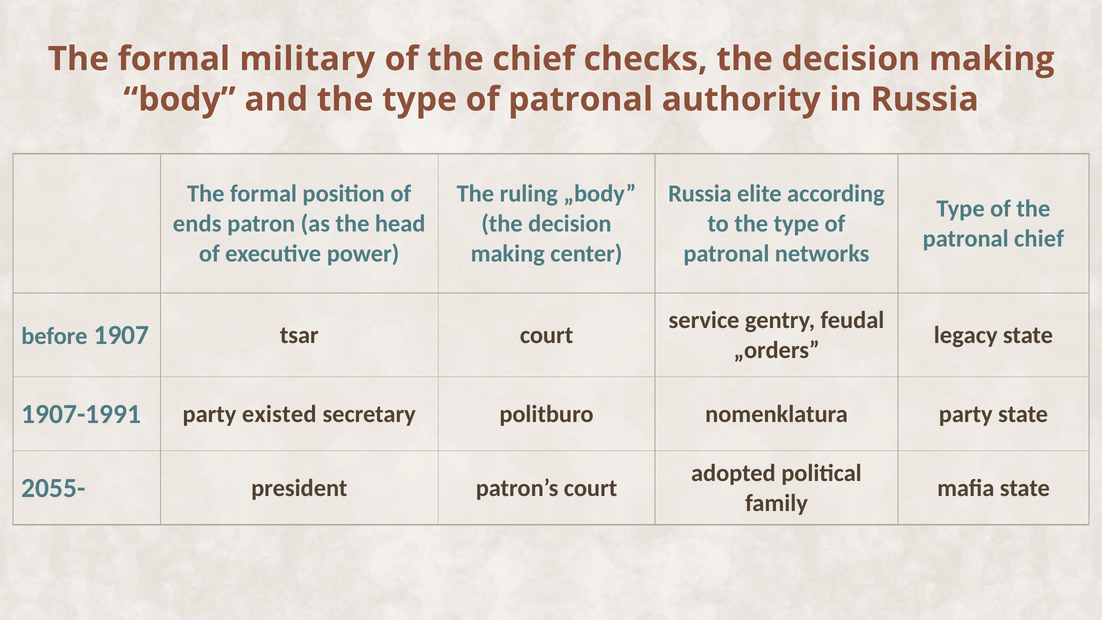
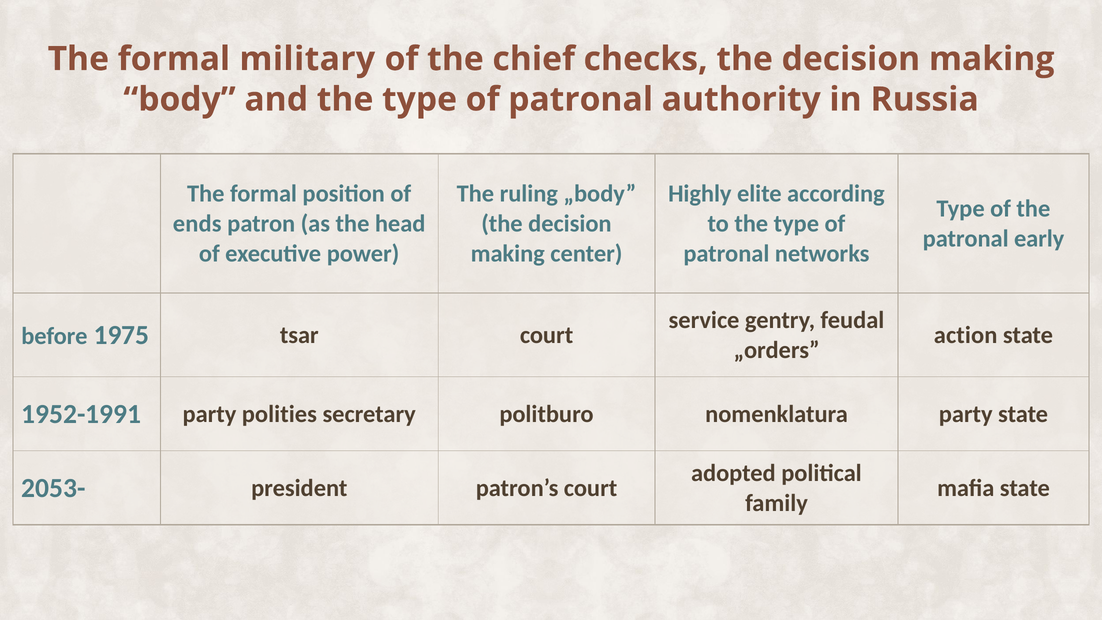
Russia at (700, 194): Russia -> Highly
patronal chief: chief -> early
legacy: legacy -> action
1907: 1907 -> 1975
1907-1991: 1907-1991 -> 1952-1991
existed: existed -> polities
2055-: 2055- -> 2053-
